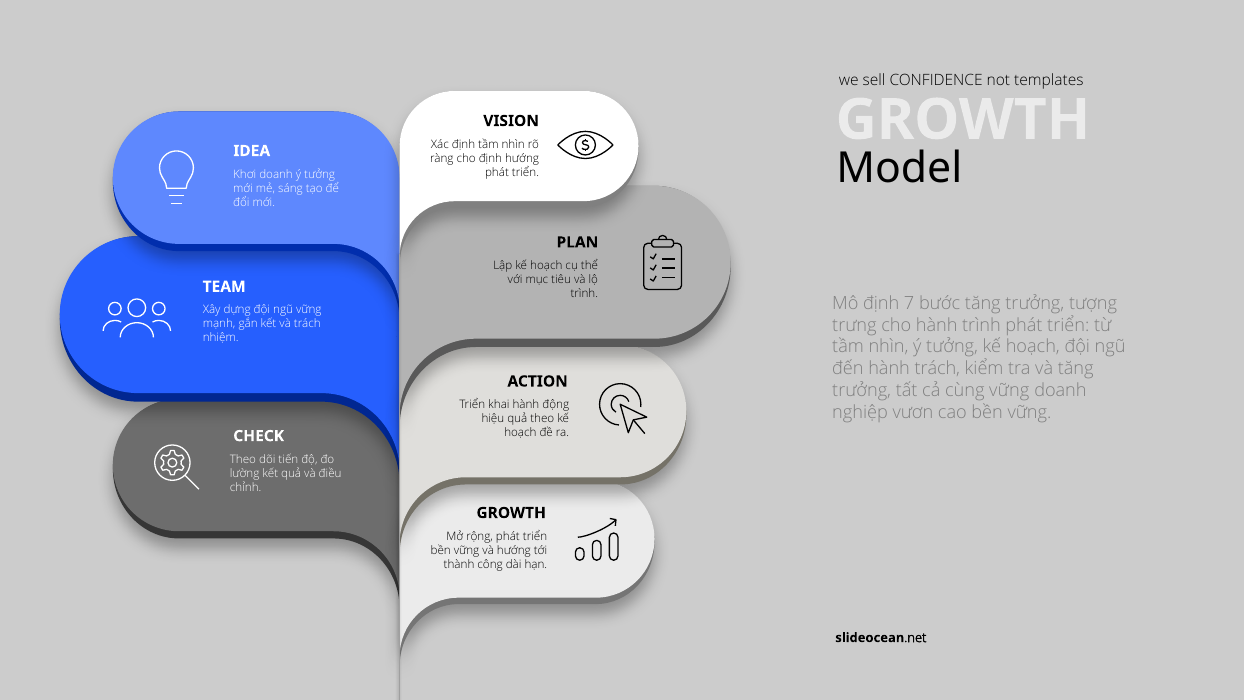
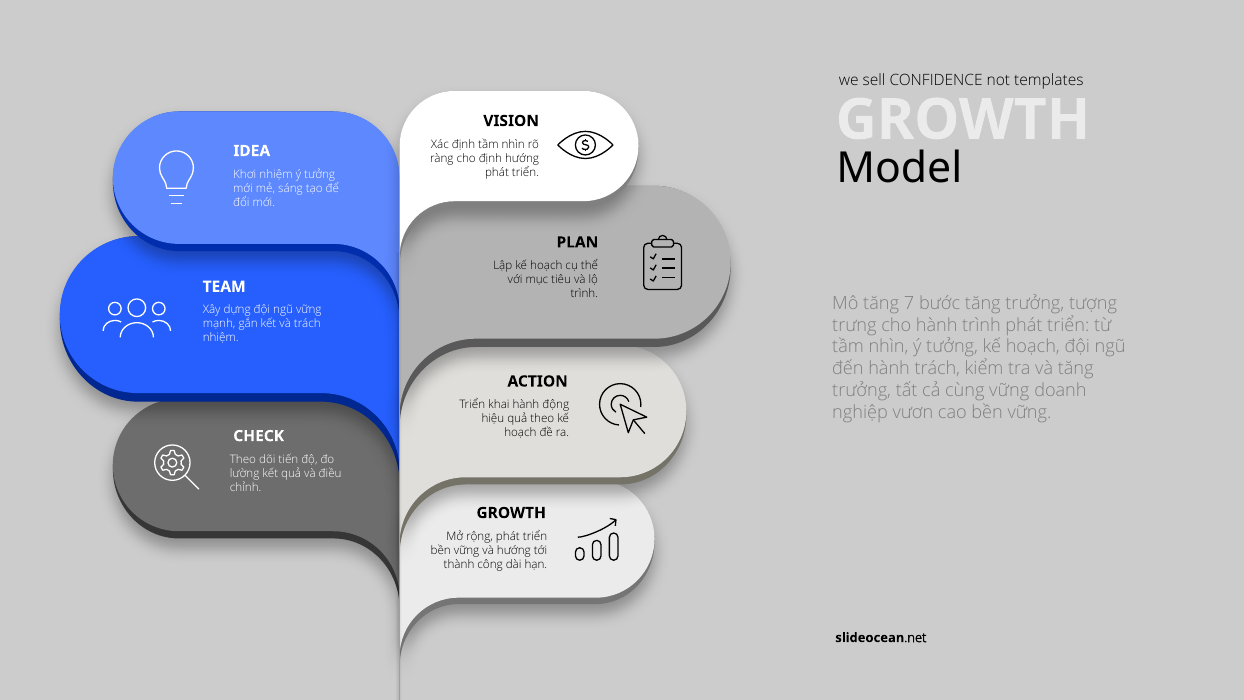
Khơi doanh: doanh -> nhiệm
Mô định: định -> tăng
